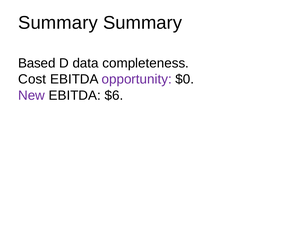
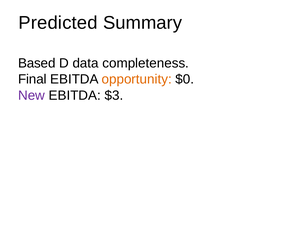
Summary at (58, 23): Summary -> Predicted
Cost: Cost -> Final
opportunity colour: purple -> orange
$6: $6 -> $3
